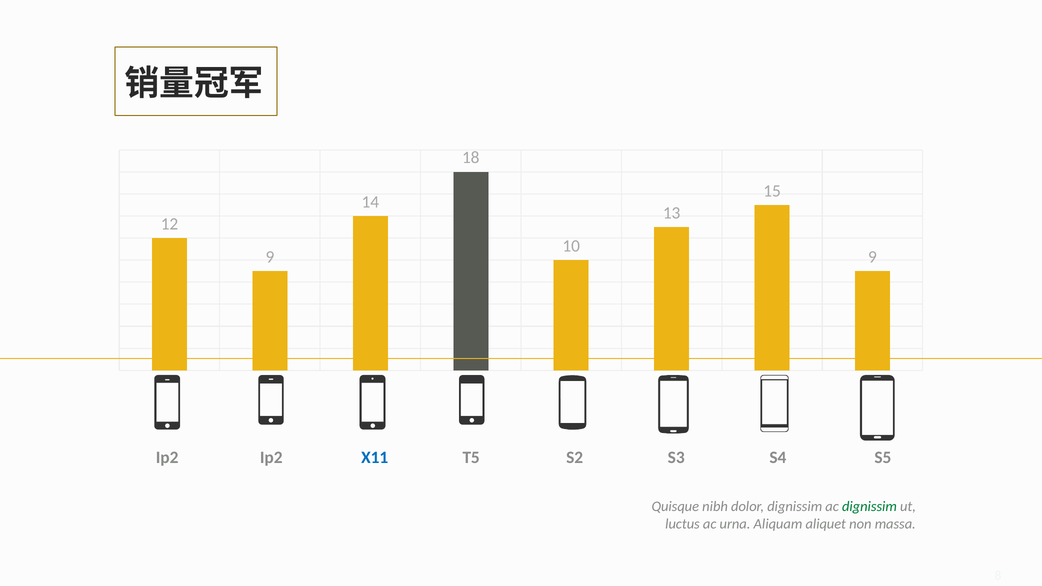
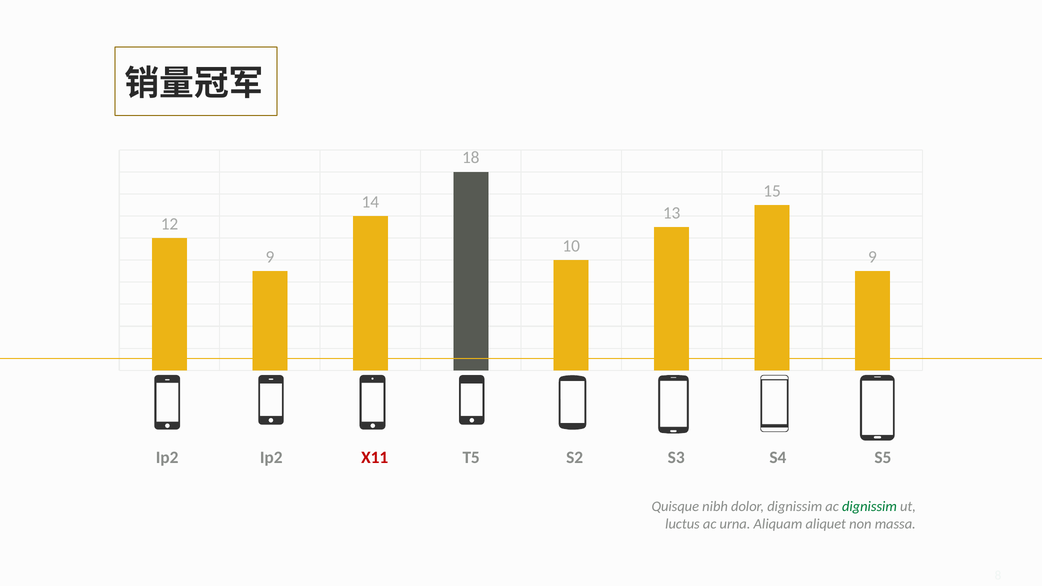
X11 colour: blue -> red
